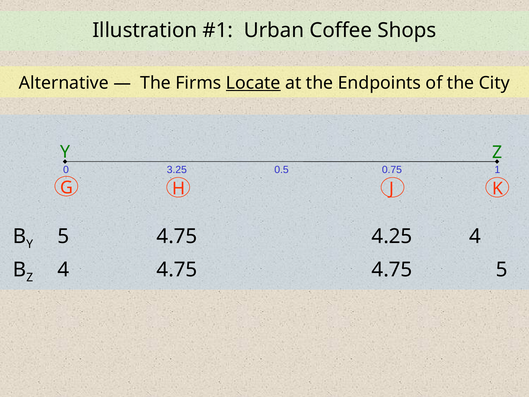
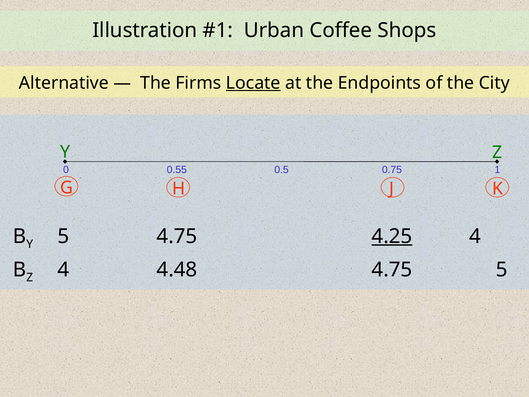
3.25: 3.25 -> 0.55
4.25 underline: none -> present
4 4.75: 4.75 -> 4.48
